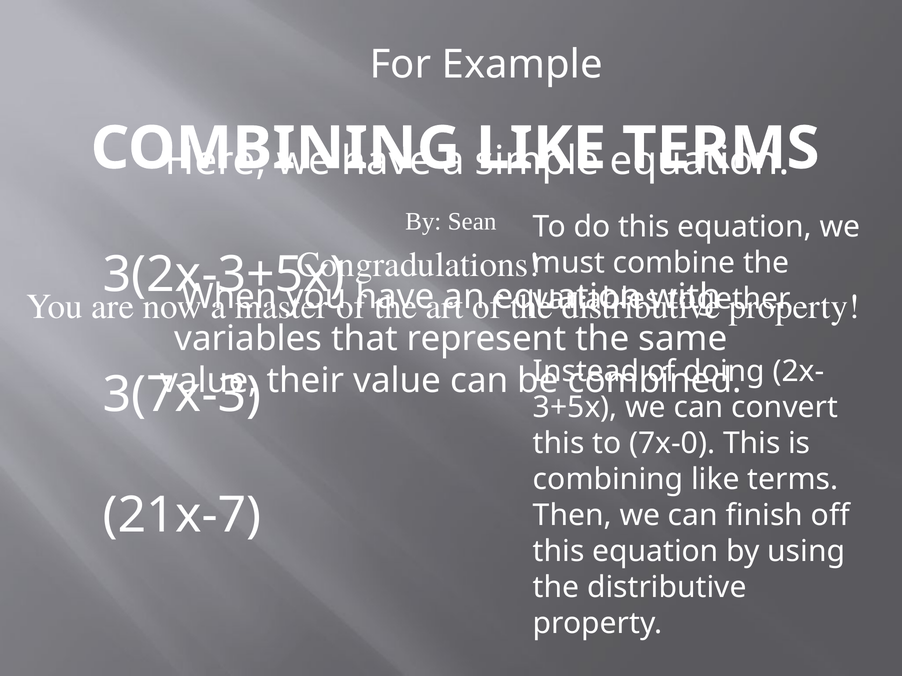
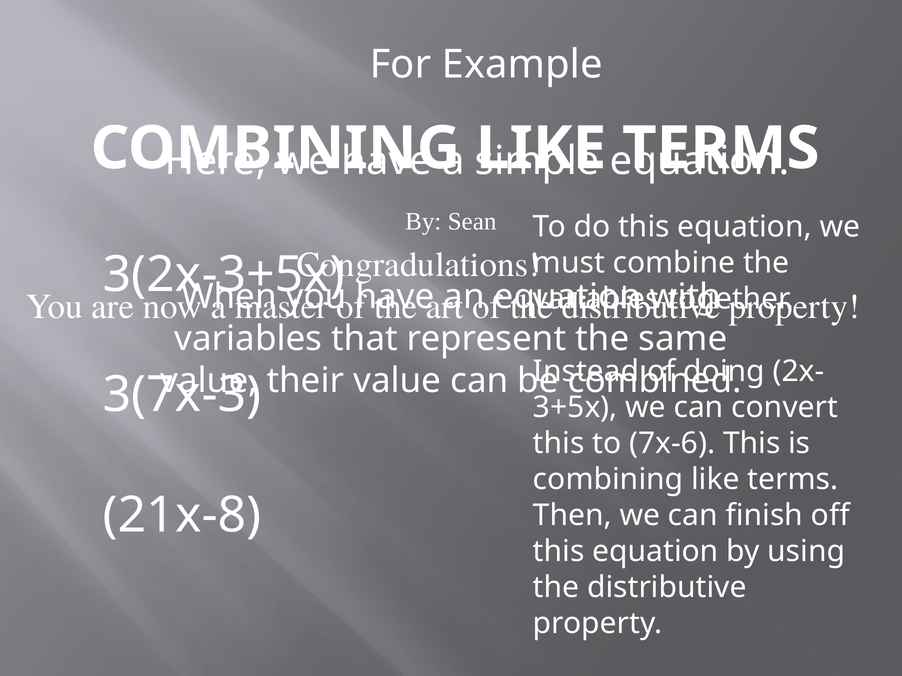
7x-0: 7x-0 -> 7x-6
21x-7: 21x-7 -> 21x-8
